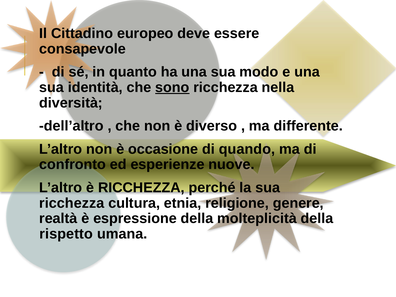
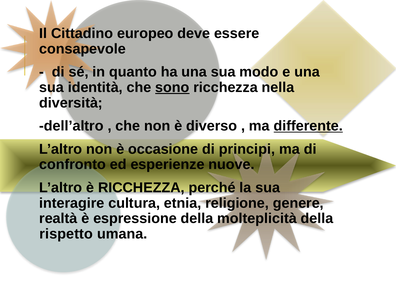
differente underline: none -> present
quando: quando -> principi
ricchezza at (72, 203): ricchezza -> interagire
